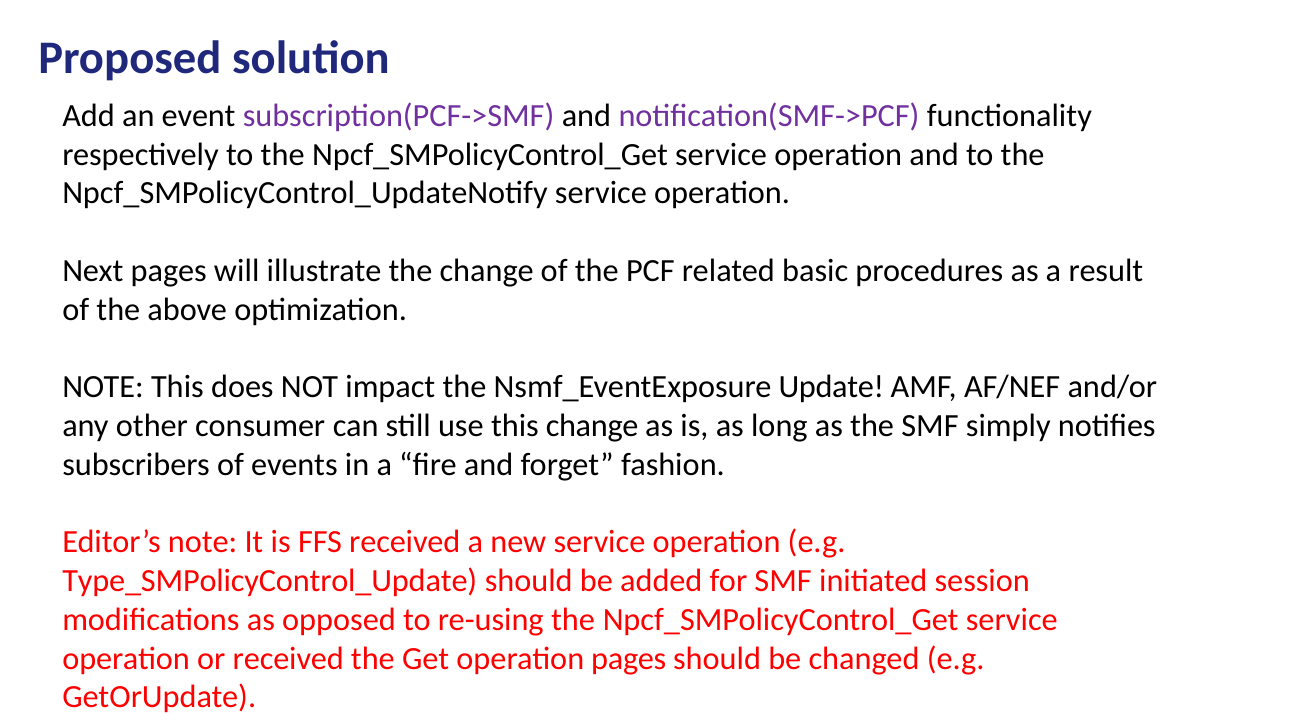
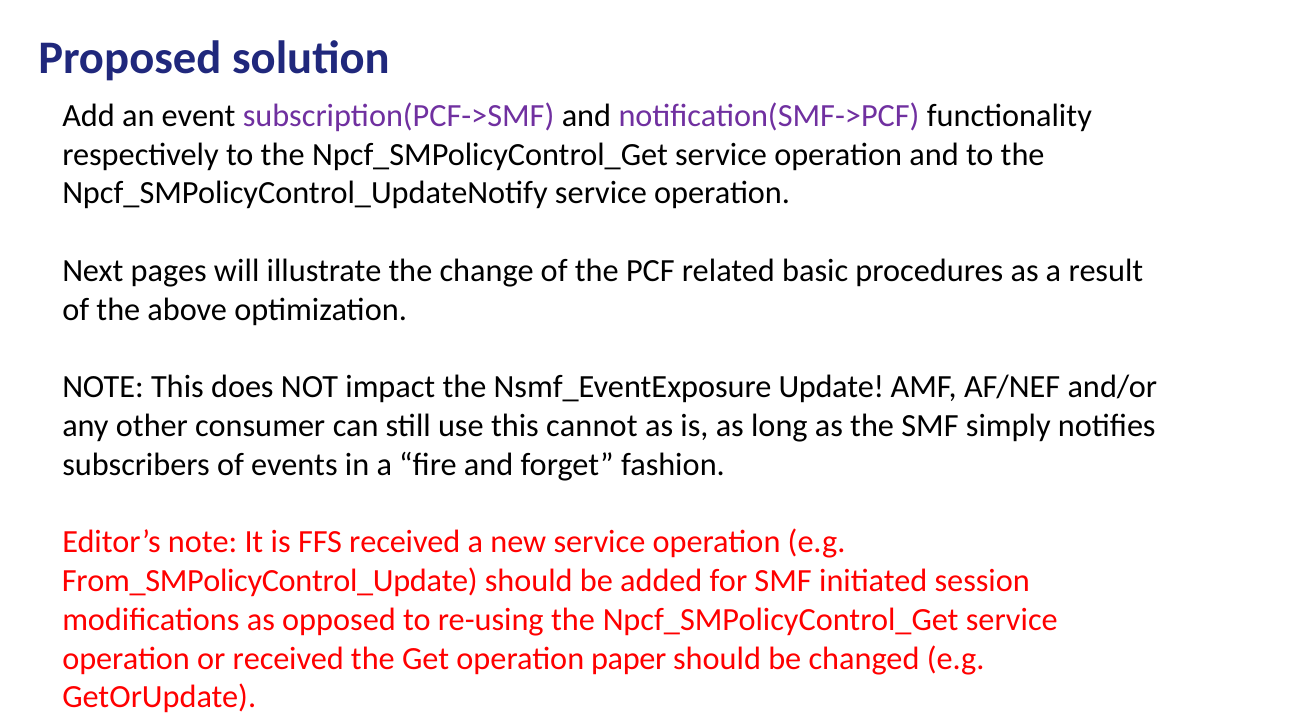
this change: change -> cannot
Type_SMPolicyControl_Update: Type_SMPolicyControl_Update -> From_SMPolicyControl_Update
operation pages: pages -> paper
